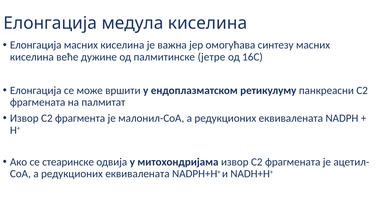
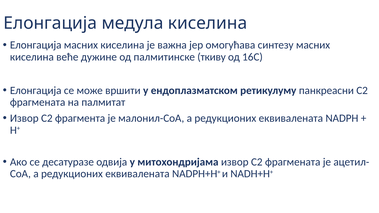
јетре: јетре -> ткиву
стеaринске: стеaринске -> десатуразе
